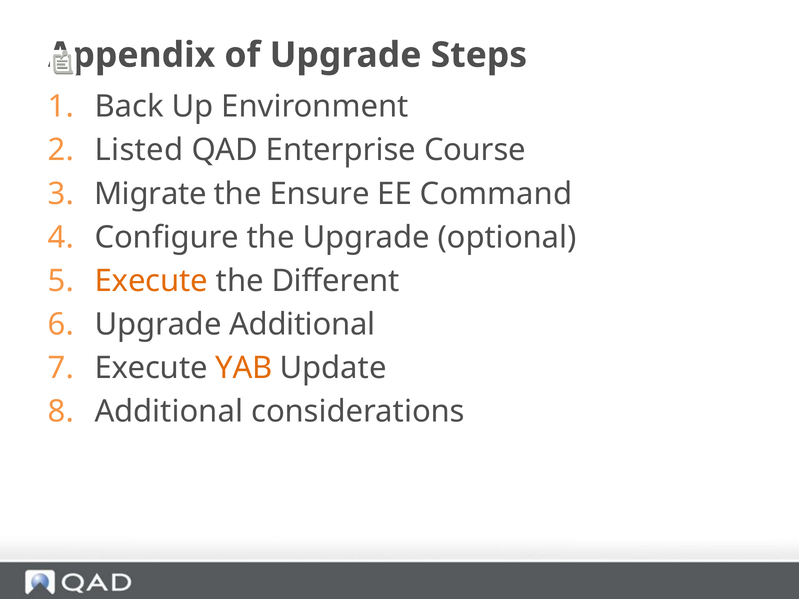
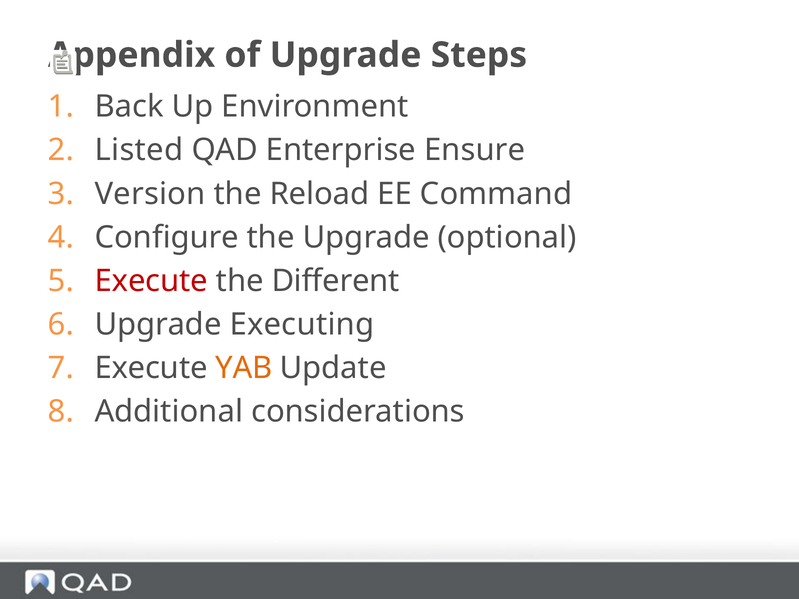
Course: Course -> Ensure
Migrate: Migrate -> Version
Ensure: Ensure -> Reload
Execute at (151, 281) colour: orange -> red
Upgrade Additional: Additional -> Executing
